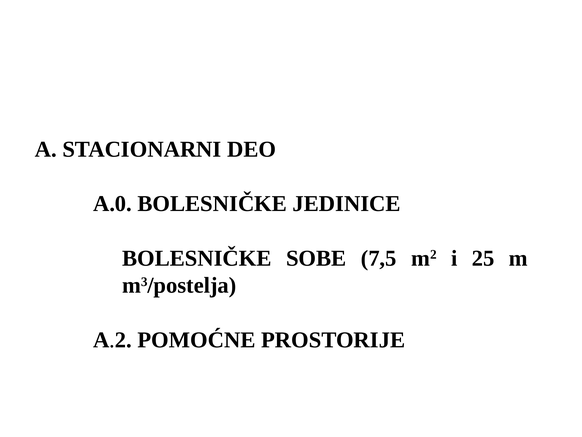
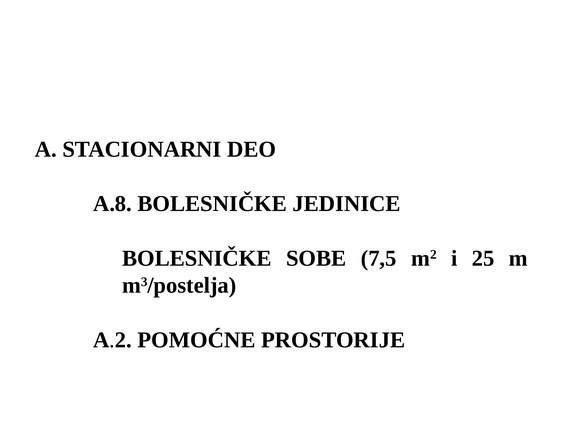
A.0: A.0 -> A.8
